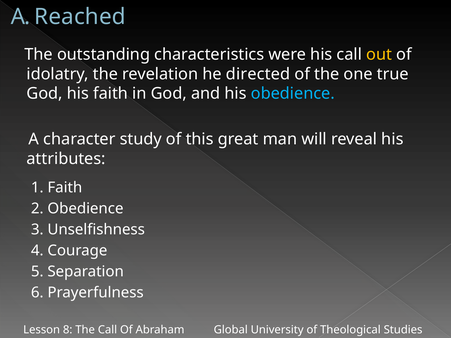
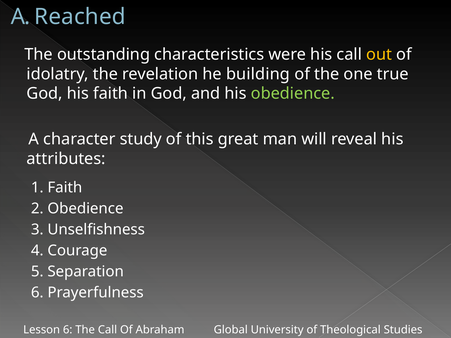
directed: directed -> building
obedience at (293, 94) colour: light blue -> light green
Lesson 8: 8 -> 6
